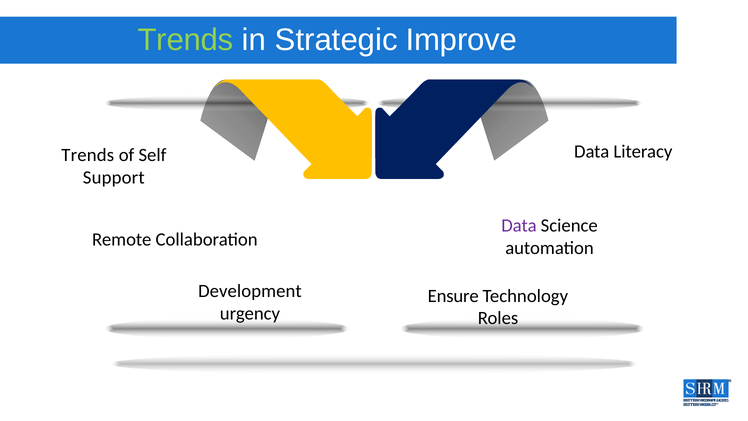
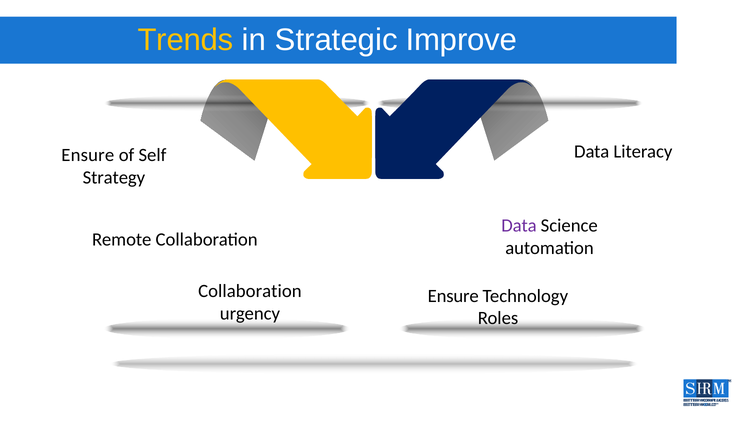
Trends at (186, 40) colour: light green -> yellow
Trends at (88, 155): Trends -> Ensure
Support: Support -> Strategy
Development at (250, 291): Development -> Collaboration
